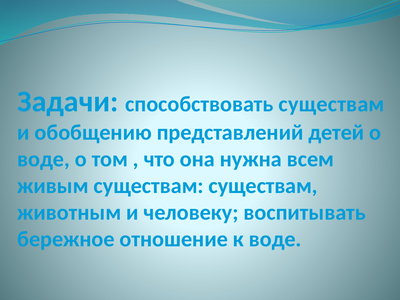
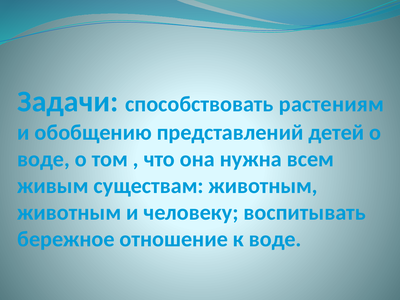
способствовать существам: существам -> растениям
существам существам: существам -> животным
